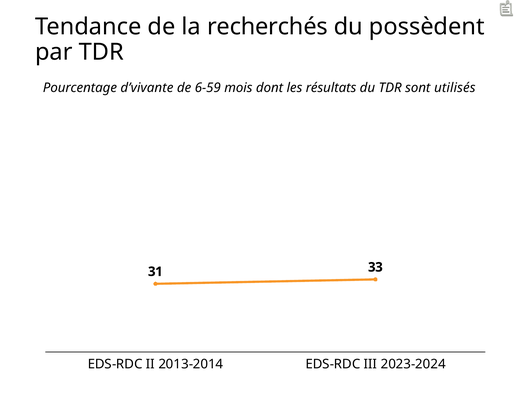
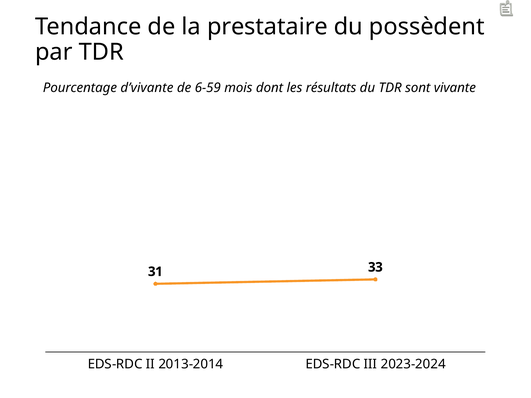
recherchés: recherchés -> prestataire
utilisés: utilisés -> vivante
